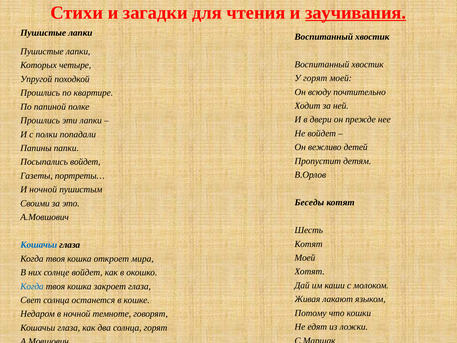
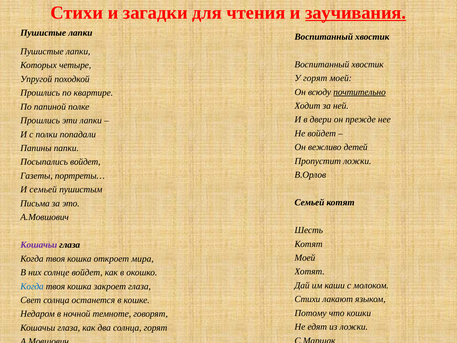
почтительно underline: none -> present
Пропустит детям: детям -> ложки
И ночной: ночной -> семьей
Беседы at (309, 202): Беседы -> Семьей
Своими: Своими -> Письма
Кошачьи at (39, 245) colour: blue -> purple
Живая at (307, 299): Живая -> Стихи
